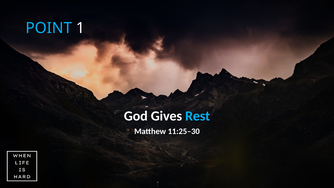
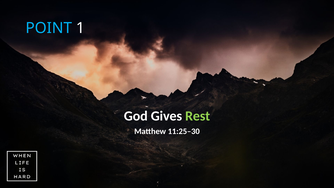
Rest colour: light blue -> light green
